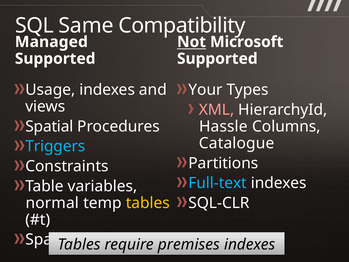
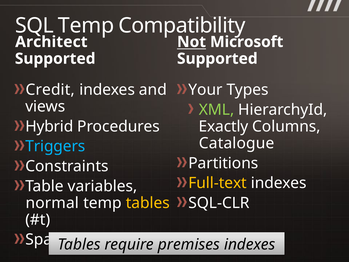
SQL Same: Same -> Temp
Managed: Managed -> Architect
Usage: Usage -> Credit
XML colour: pink -> light green
Spatial at (49, 126): Spatial -> Hybrid
Hassle: Hassle -> Exactly
Full-text colour: light blue -> yellow
